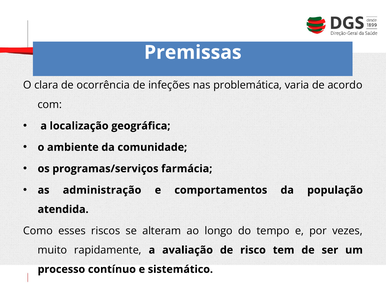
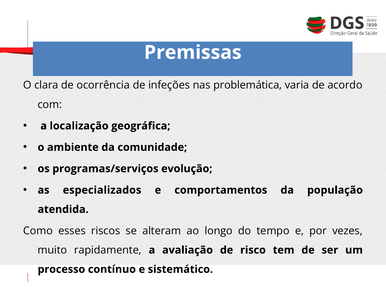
farmácia: farmácia -> evolução
administração: administração -> especializados
